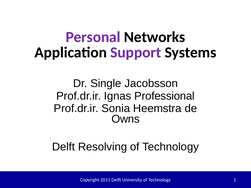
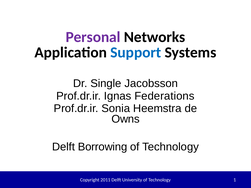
Support colour: purple -> blue
Professional: Professional -> Federations
Resolving: Resolving -> Borrowing
